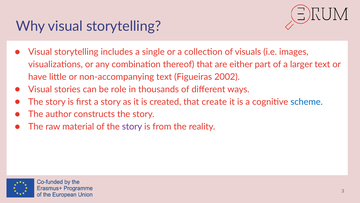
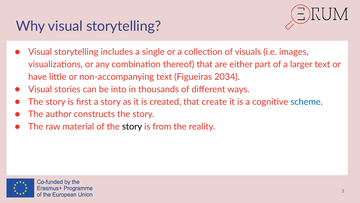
2002: 2002 -> 2034
role: role -> into
story at (132, 126) colour: purple -> black
